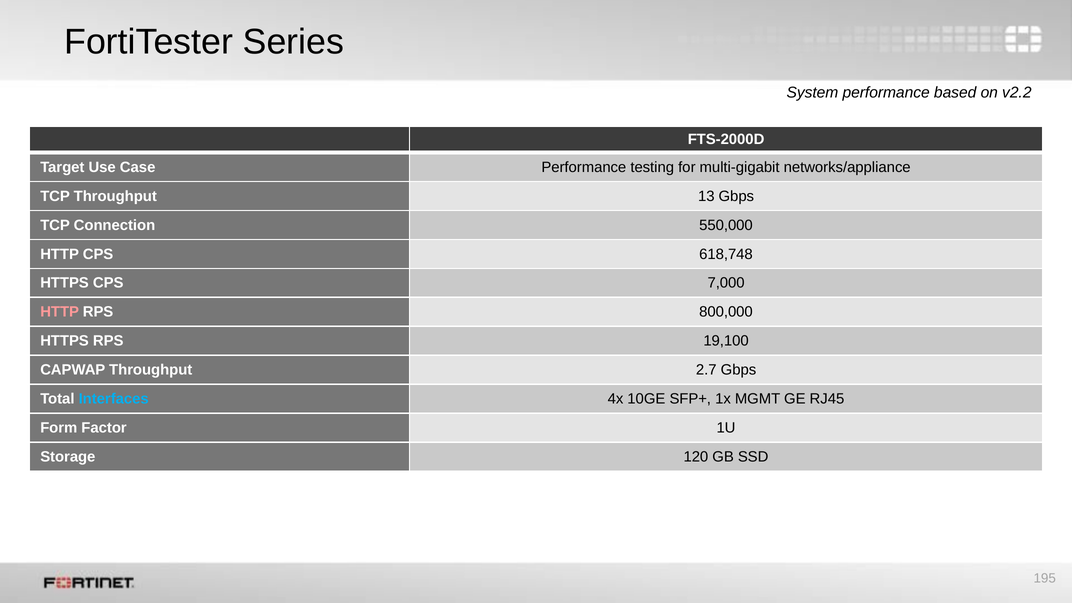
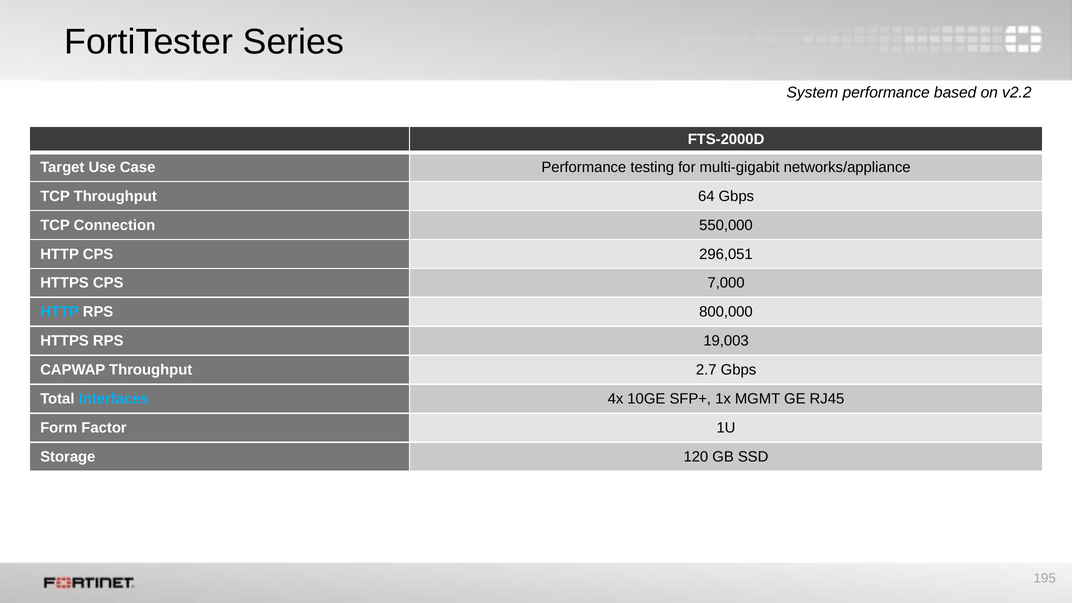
13: 13 -> 64
618,748: 618,748 -> 296,051
HTTP at (60, 312) colour: pink -> light blue
19,100: 19,100 -> 19,003
